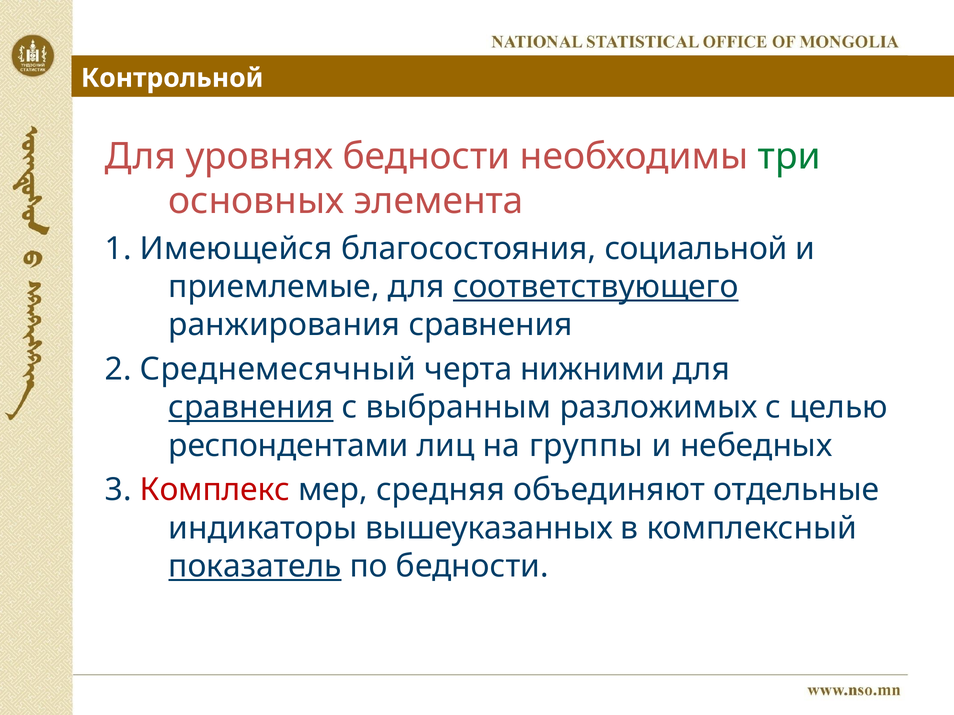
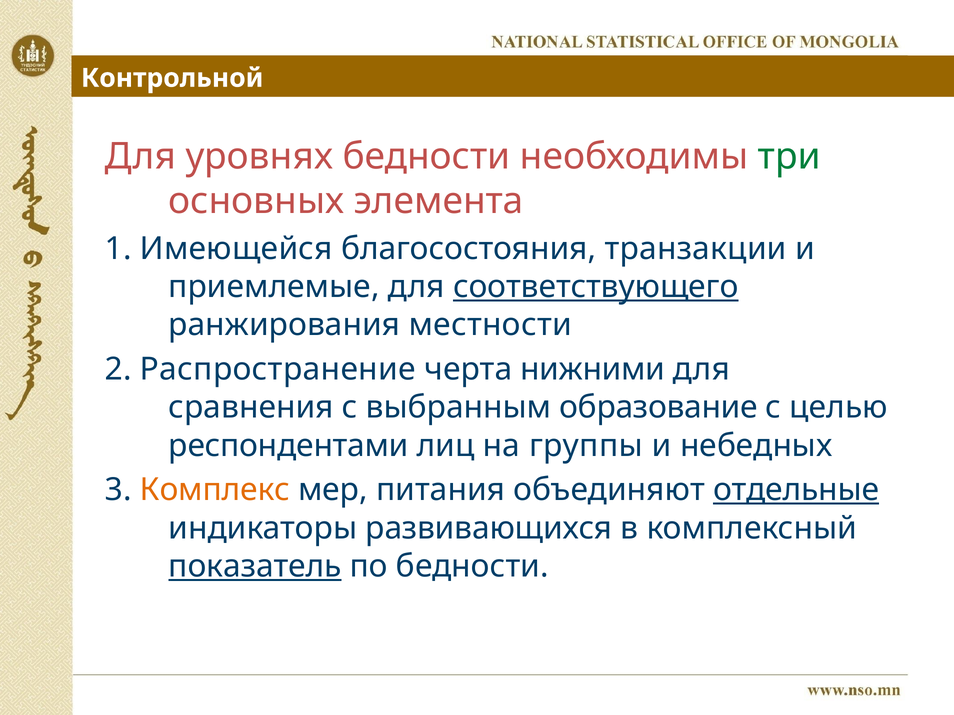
социальной: социальной -> транзакции
ранжирования сравнения: сравнения -> местности
Среднемесячный: Среднемесячный -> Распространение
сравнения at (251, 408) underline: present -> none
разложимых: разложимых -> образование
Комплекс colour: red -> orange
средняя: средняя -> питания
отдельные underline: none -> present
вышеуказанных: вышеуказанных -> развивающихся
